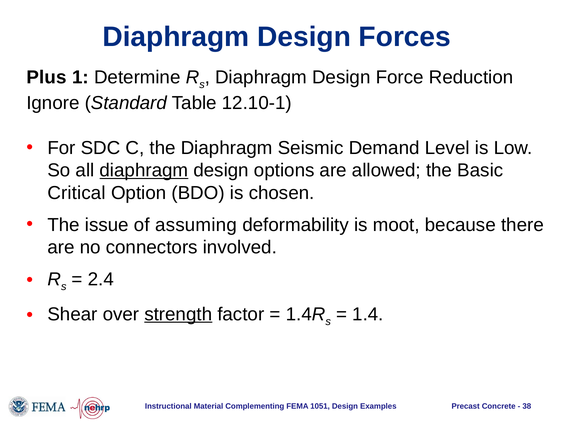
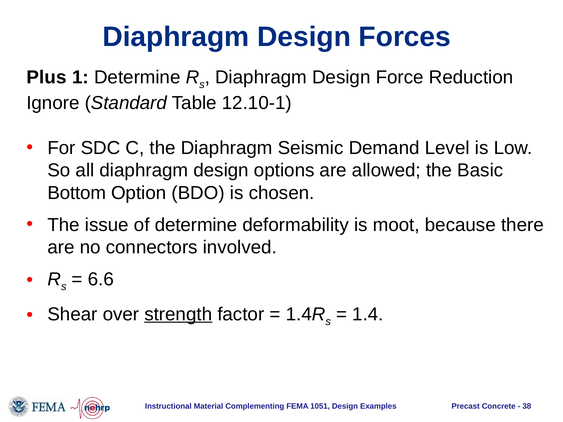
diaphragm at (144, 171) underline: present -> none
Critical: Critical -> Bottom
of assuming: assuming -> determine
2.4: 2.4 -> 6.6
